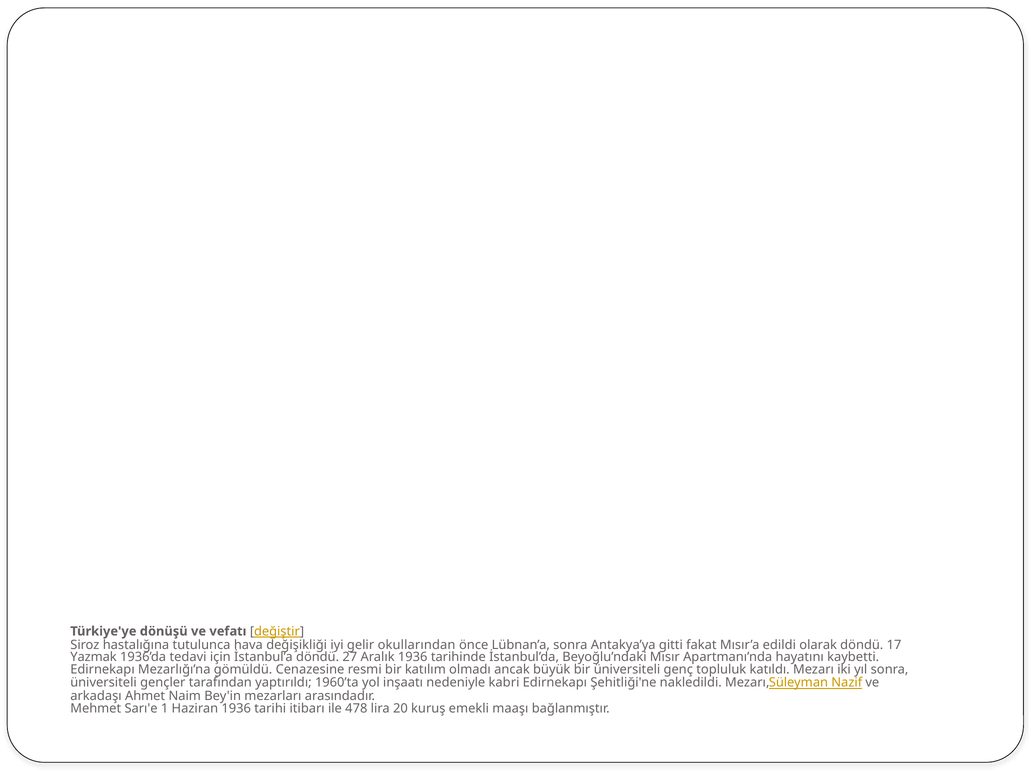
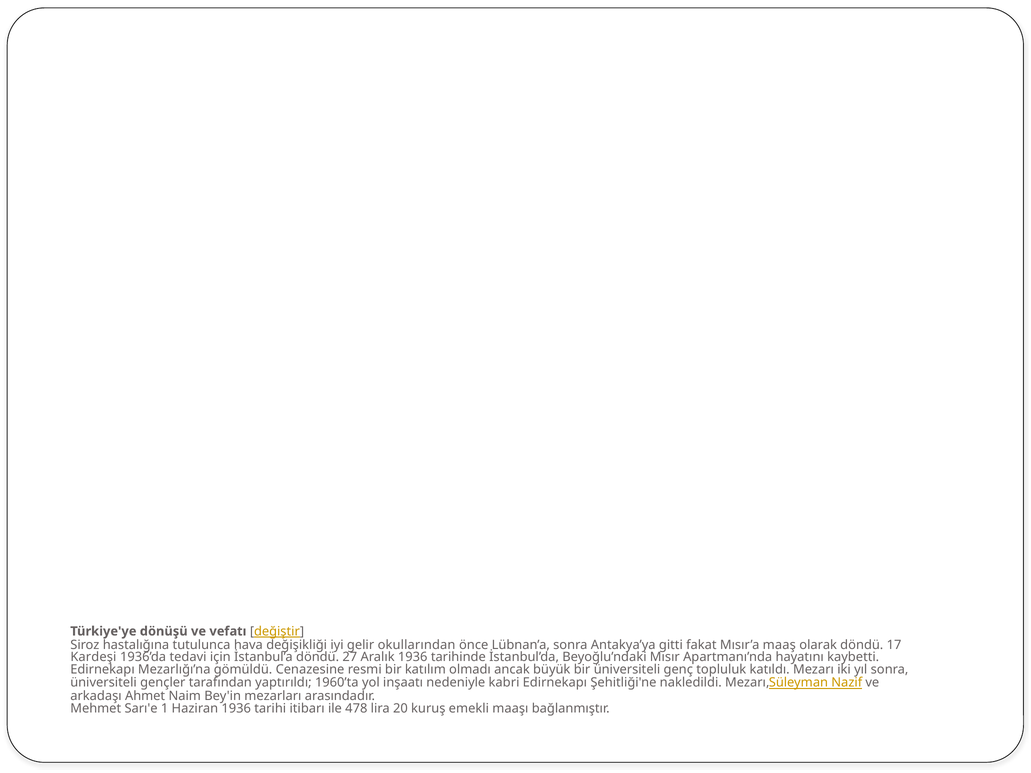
edildi: edildi -> maaş
Yazmak: Yazmak -> Kardeşi
